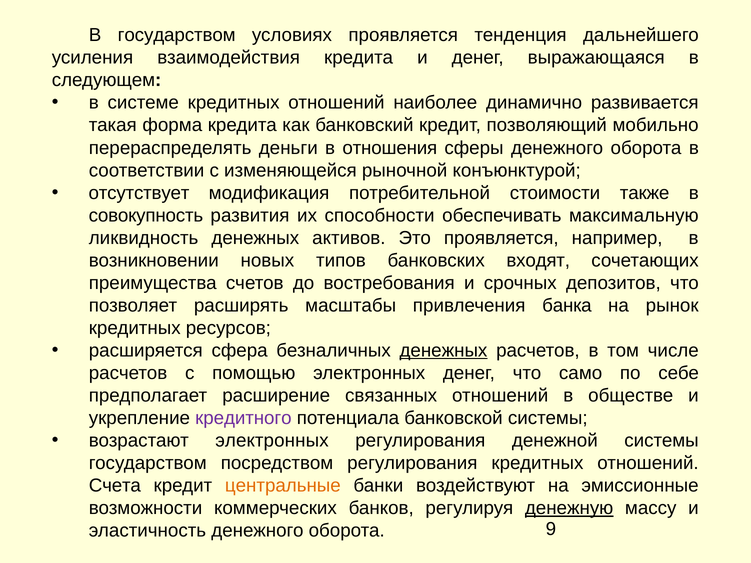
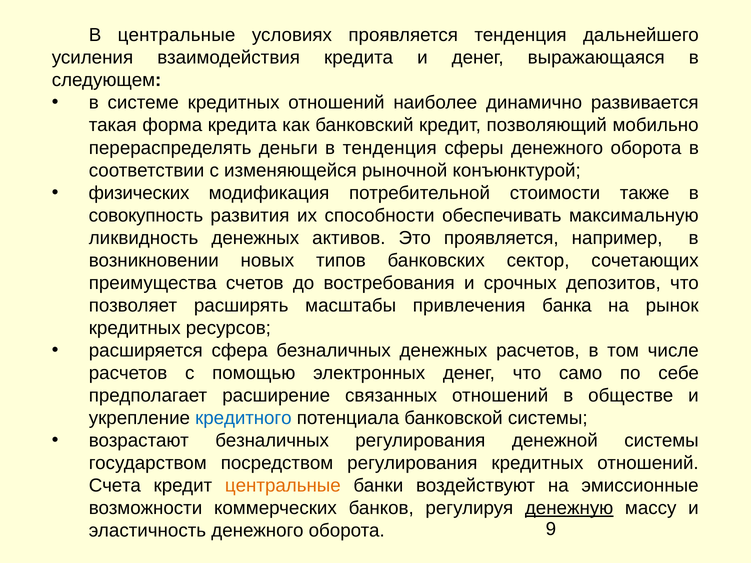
В государством: государством -> центральные
в отношения: отношения -> тенденция
отсутствует: отсутствует -> физических
входят: входят -> сектор
денежных at (443, 351) underline: present -> none
кредитного colour: purple -> blue
возрастают электронных: электронных -> безналичных
